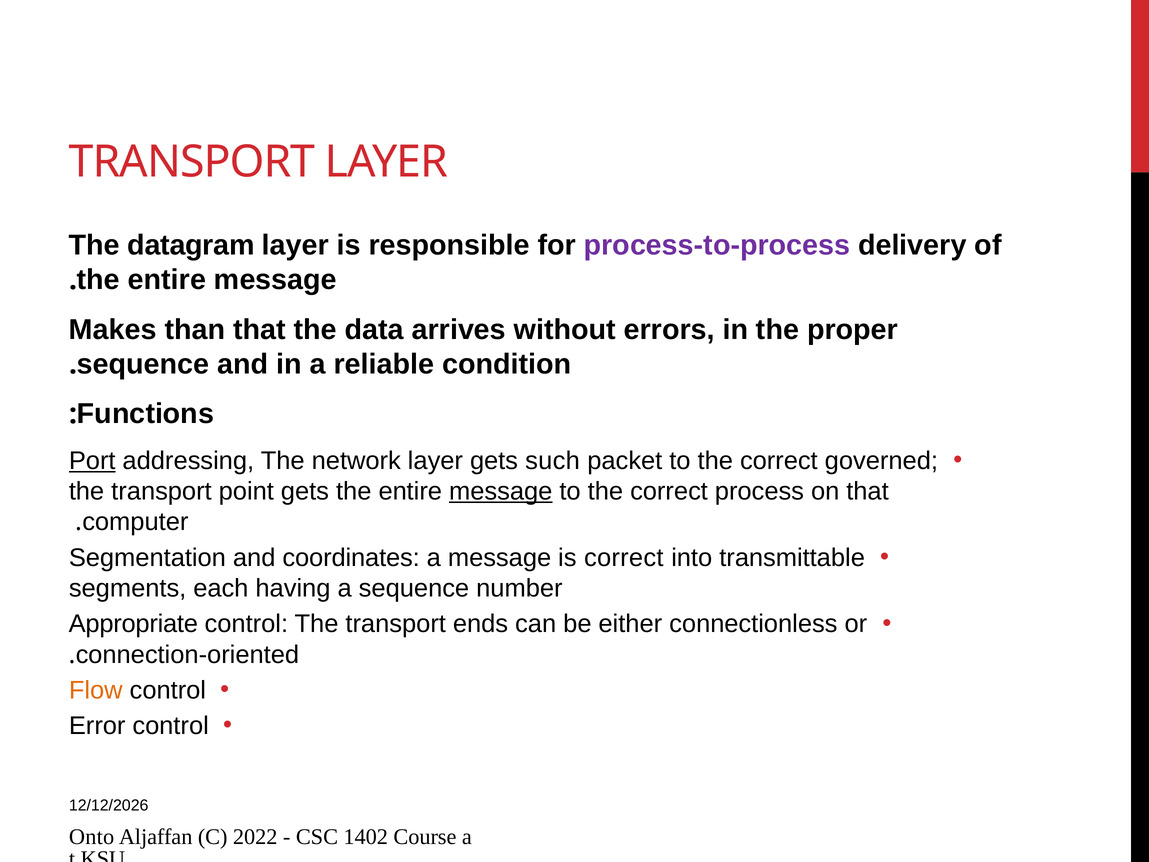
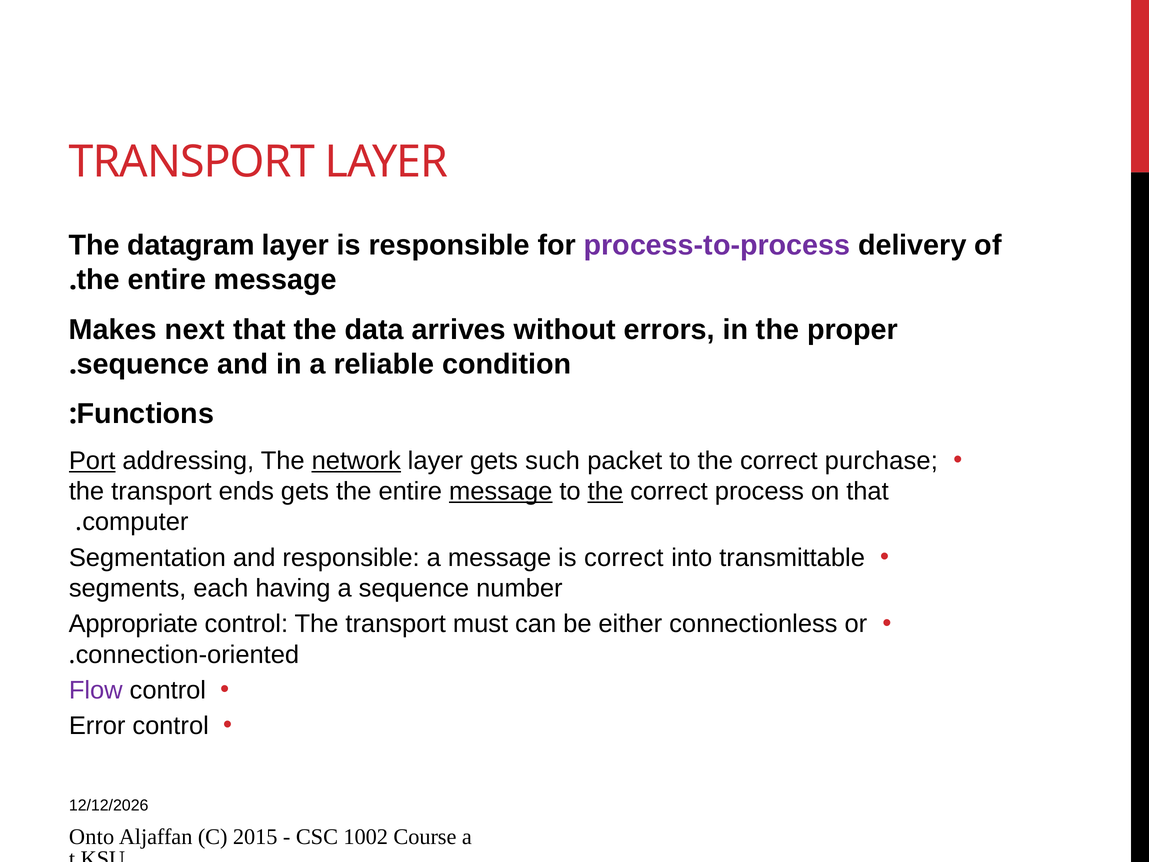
than: than -> next
network underline: none -> present
governed: governed -> purchase
point: point -> ends
the at (605, 491) underline: none -> present
and coordinates: coordinates -> responsible
ends: ends -> must
Flow colour: orange -> purple
2022: 2022 -> 2015
1402: 1402 -> 1002
